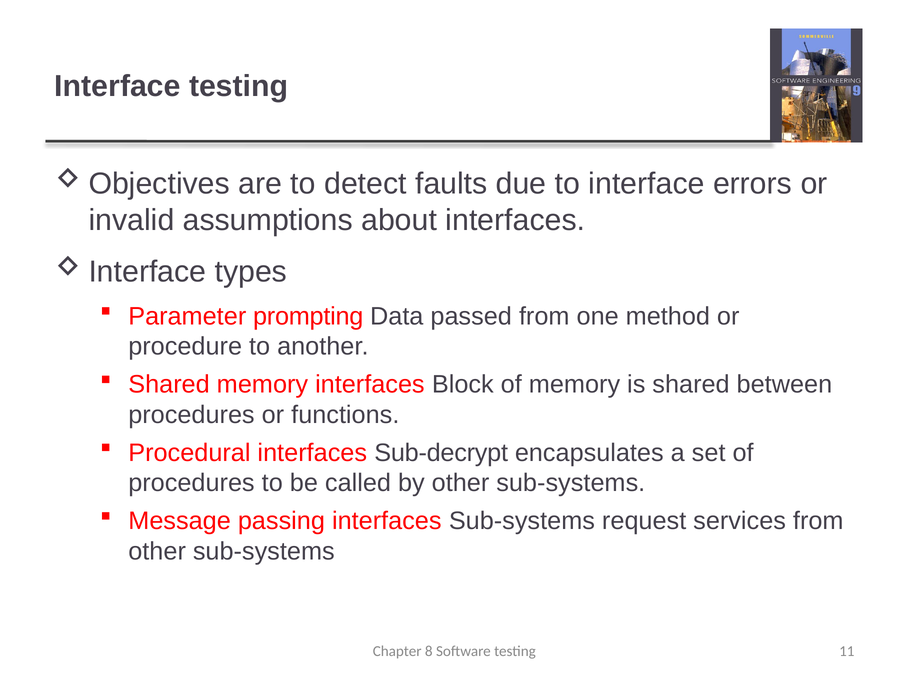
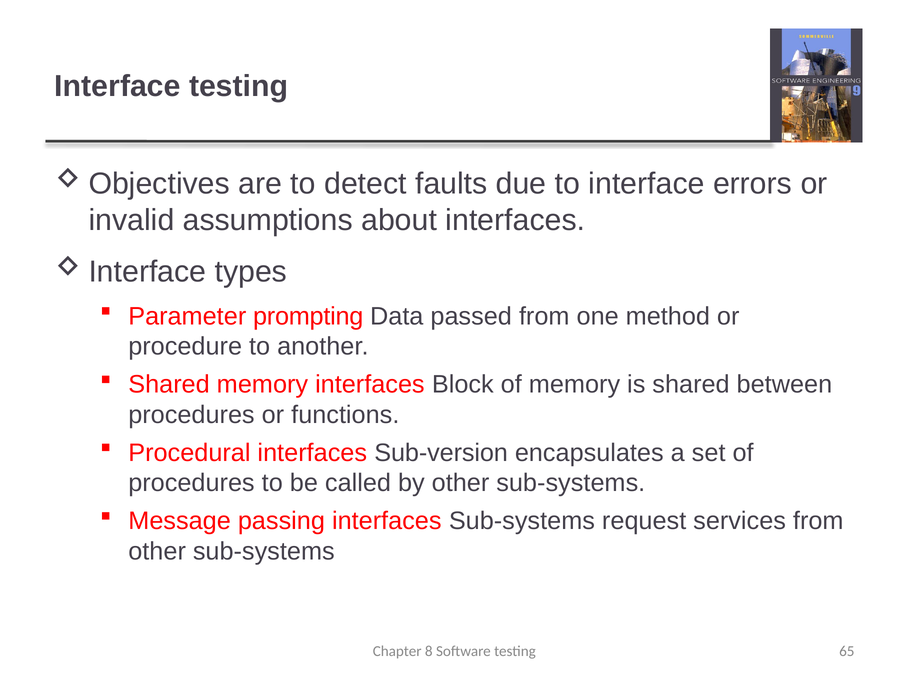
Sub-decrypt: Sub-decrypt -> Sub-version
11: 11 -> 65
